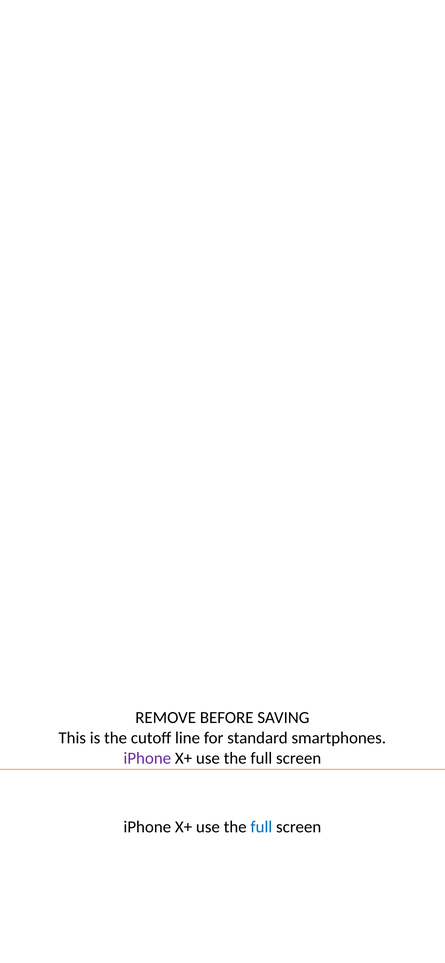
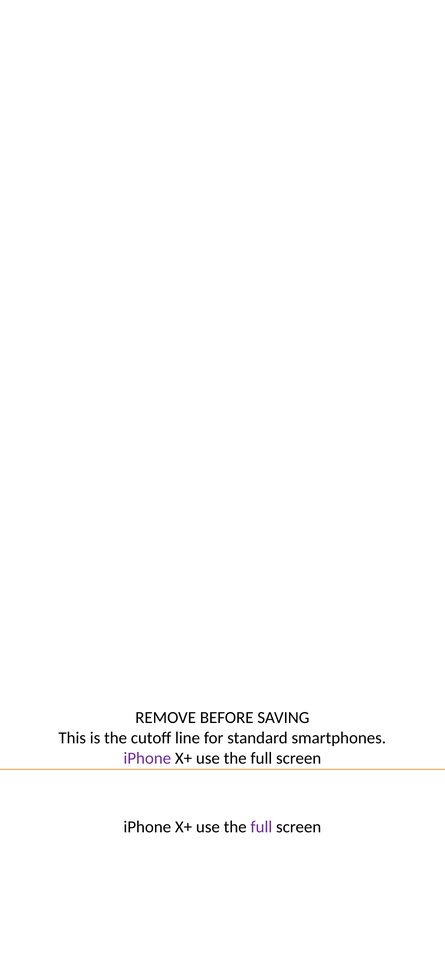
full at (261, 828) colour: blue -> purple
